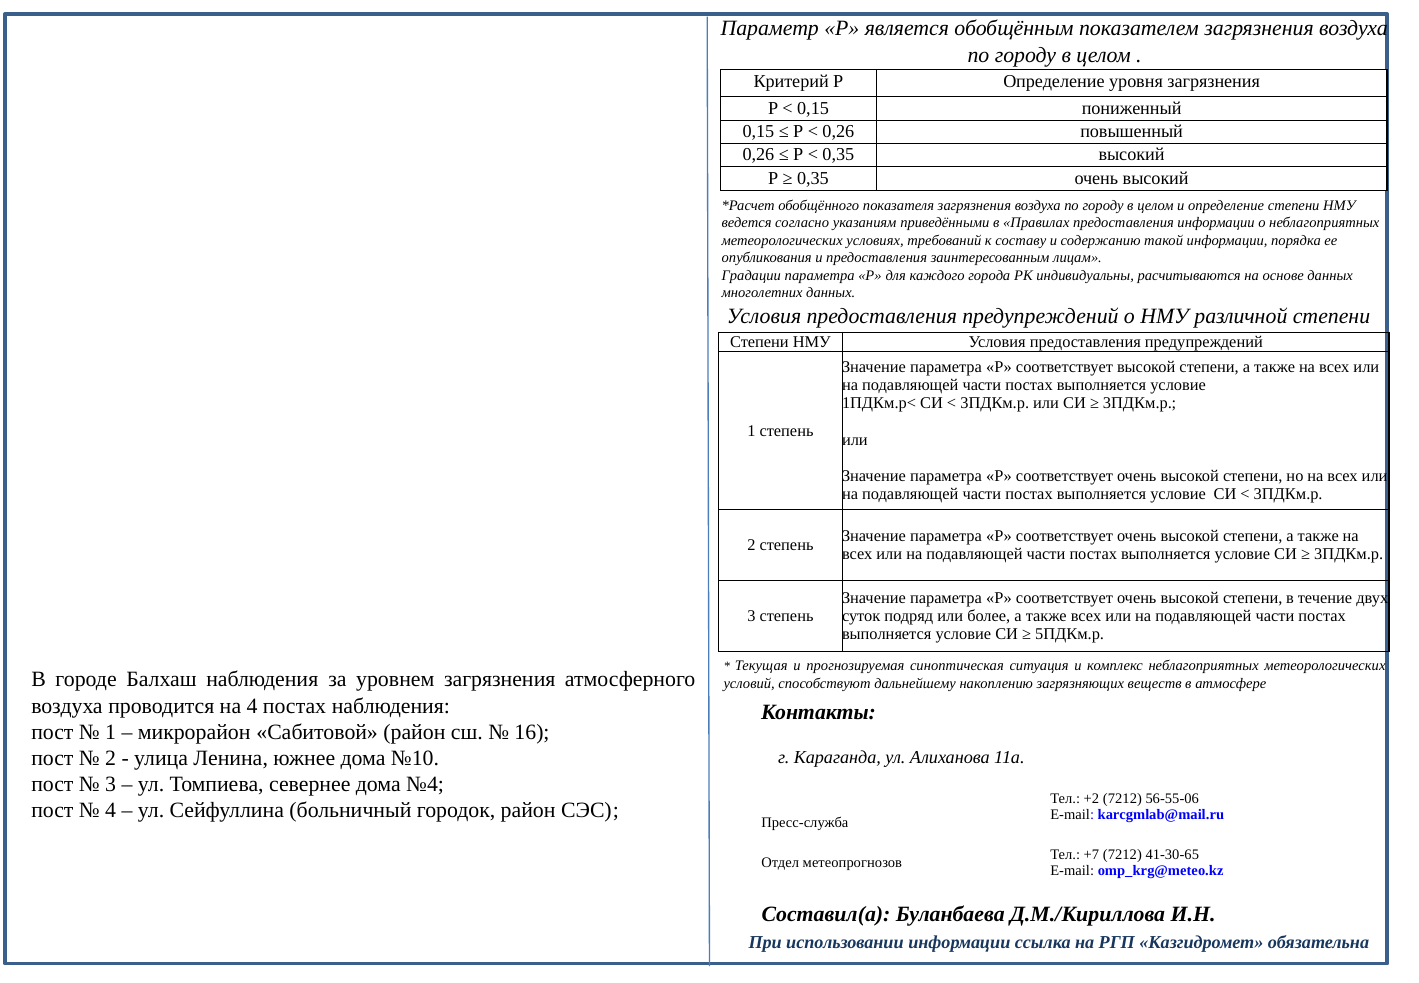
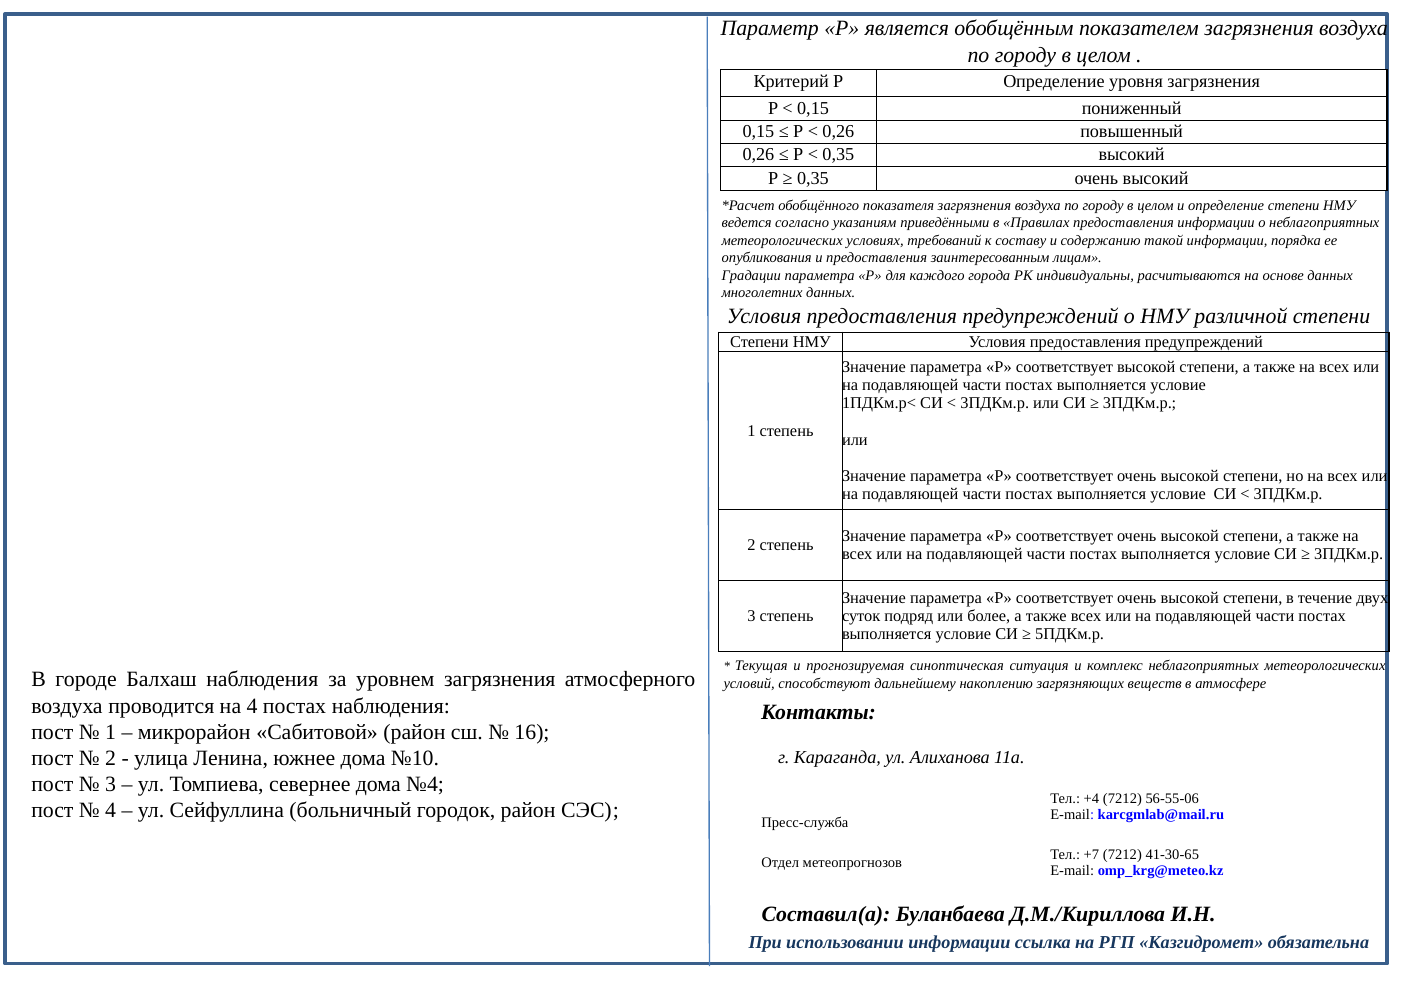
+2: +2 -> +4
